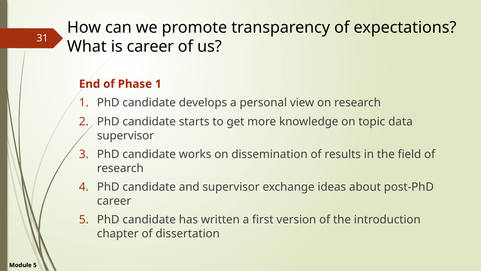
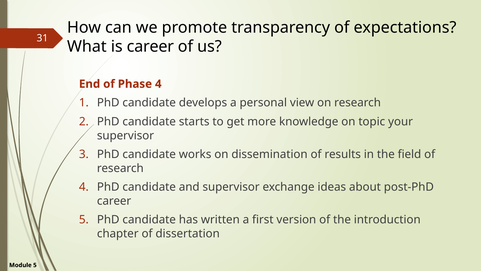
Phase 1: 1 -> 4
data: data -> your
